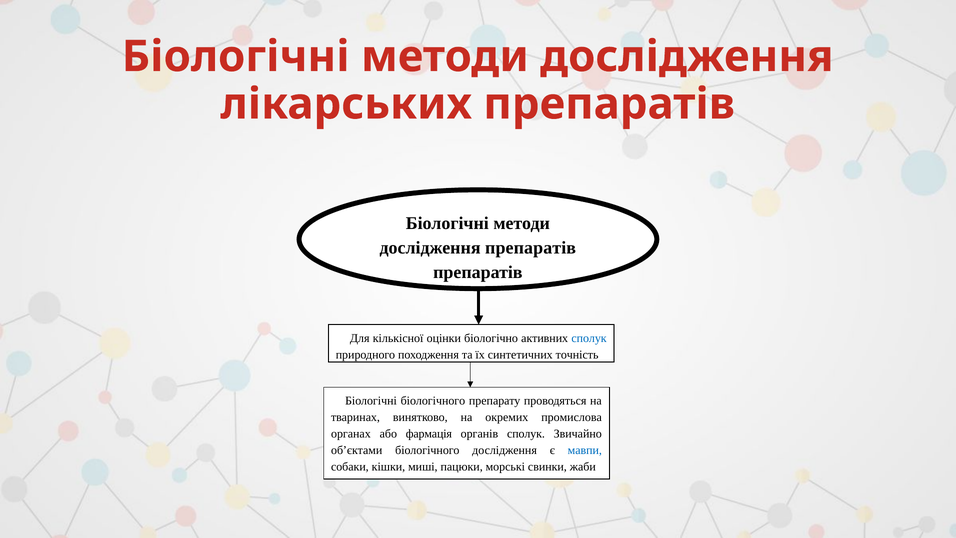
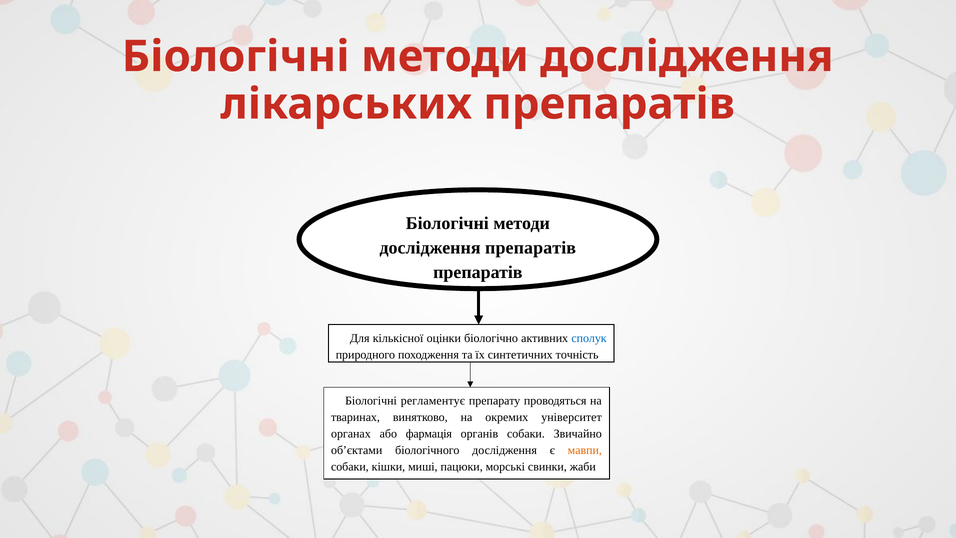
Біологічні біологічного: біологічного -> регламентує
промислова: промислова -> університет
органів сполук: сполук -> собаки
мавпи colour: blue -> orange
